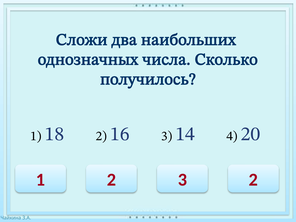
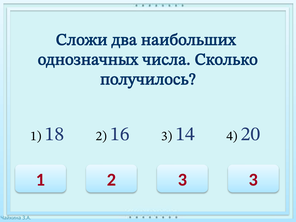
1 2: 2 -> 3
